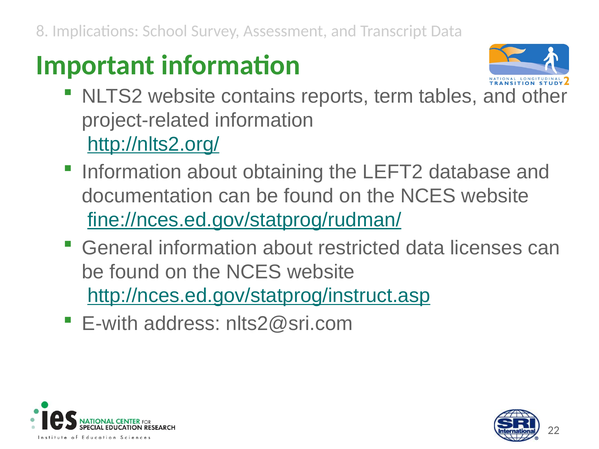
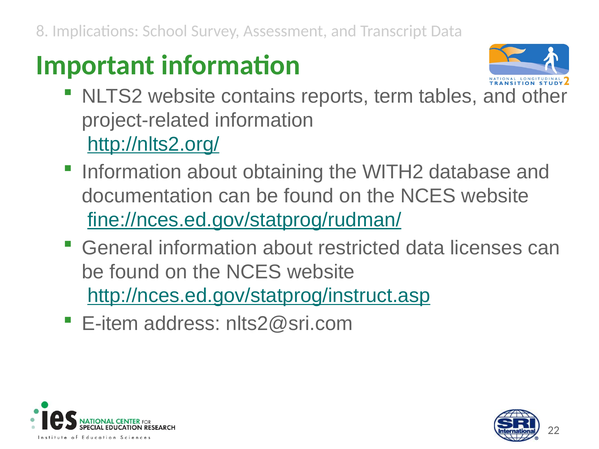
LEFT2: LEFT2 -> WITH2
E-with: E-with -> E-item
